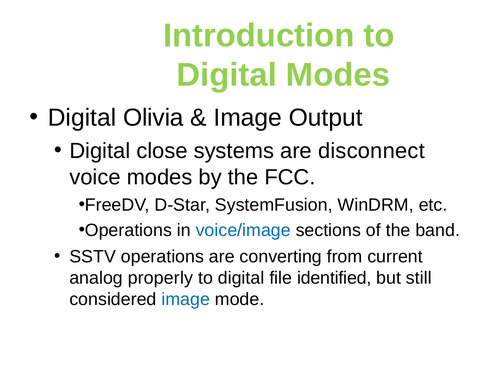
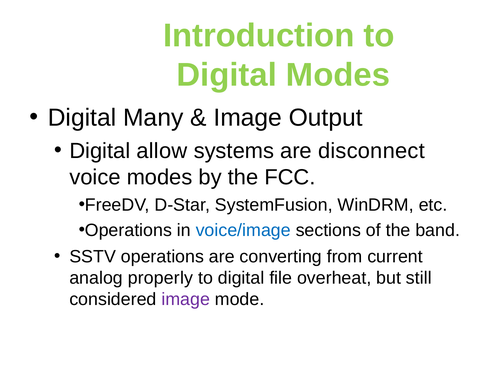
Olivia: Olivia -> Many
close: close -> allow
identified: identified -> overheat
image at (186, 299) colour: blue -> purple
